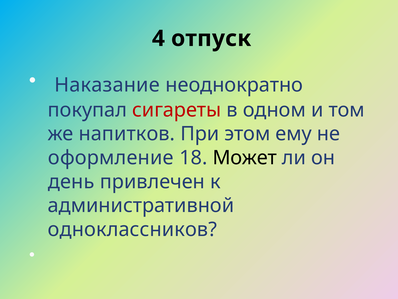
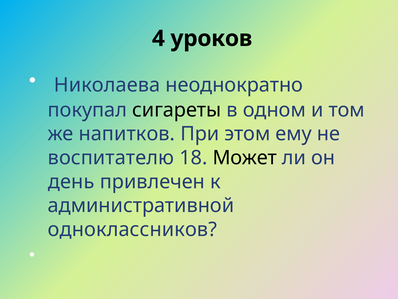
отпуск: отпуск -> уроков
Наказание: Наказание -> Николаева
сигареты colour: red -> black
оформление: оформление -> воспитателю
